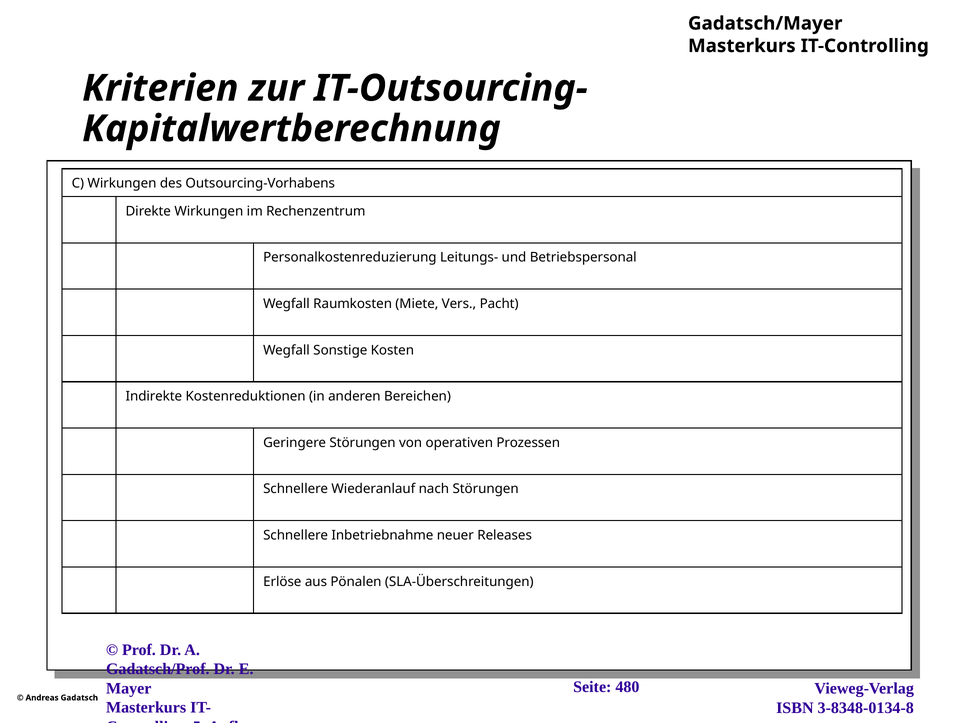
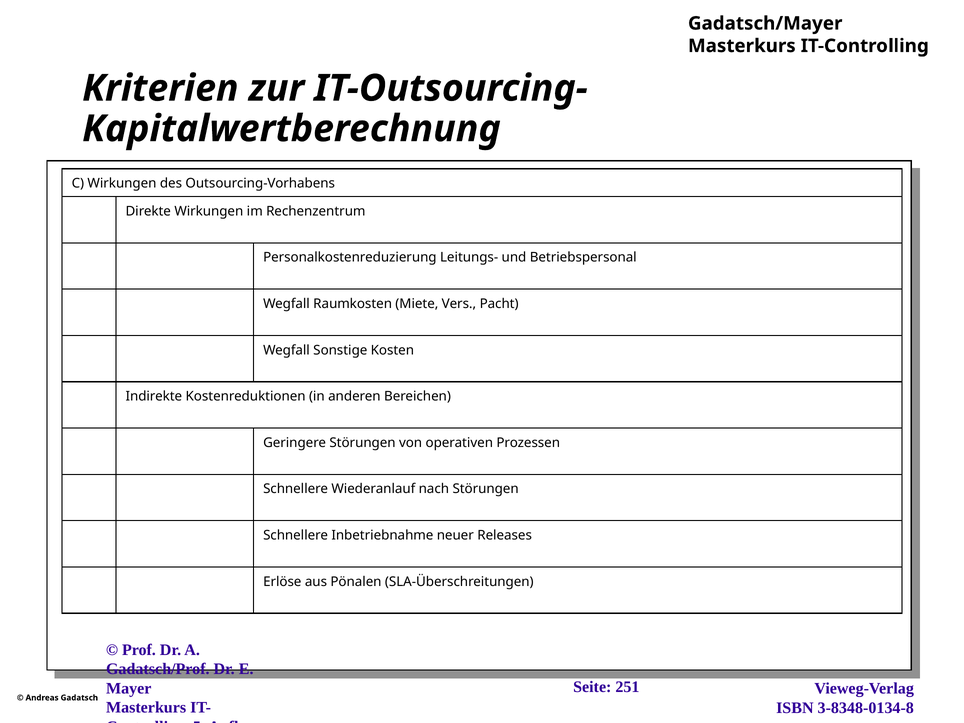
480: 480 -> 251
